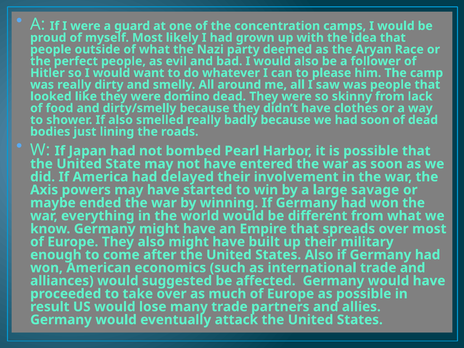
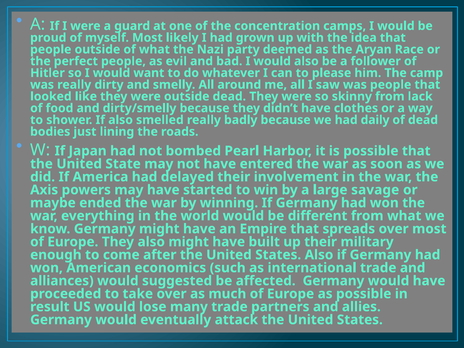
were domino: domino -> outside
had soon: soon -> daily
